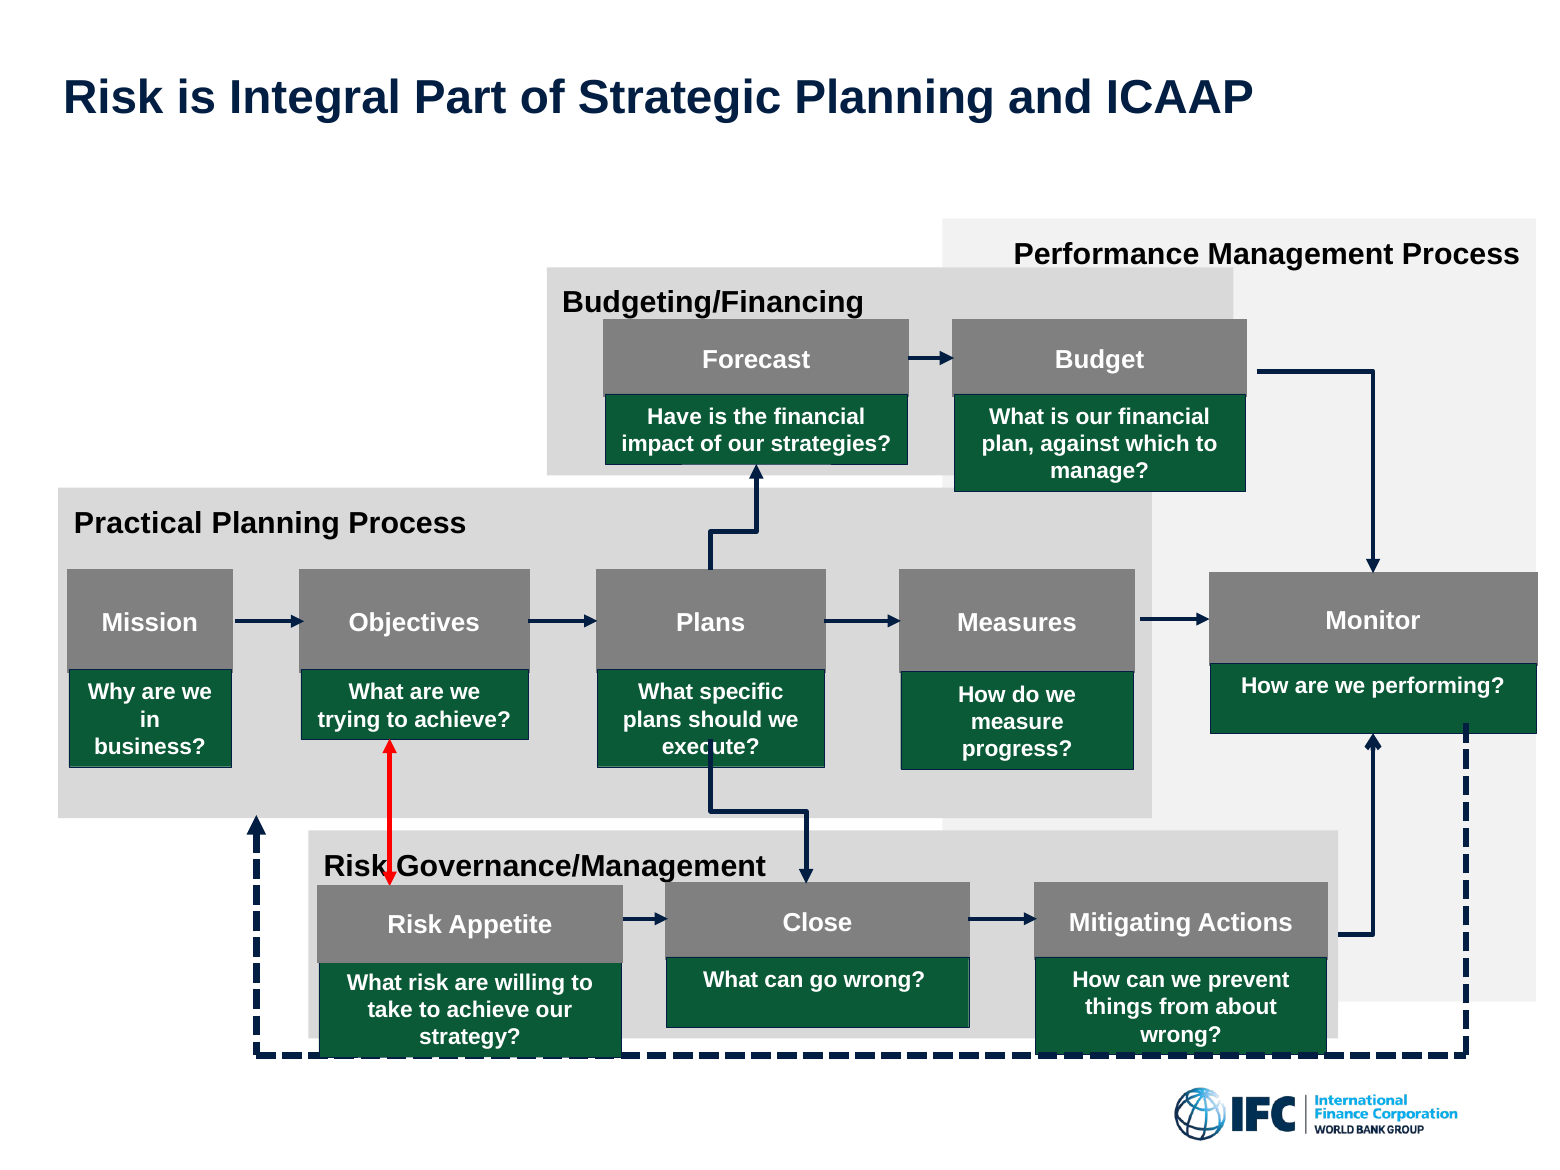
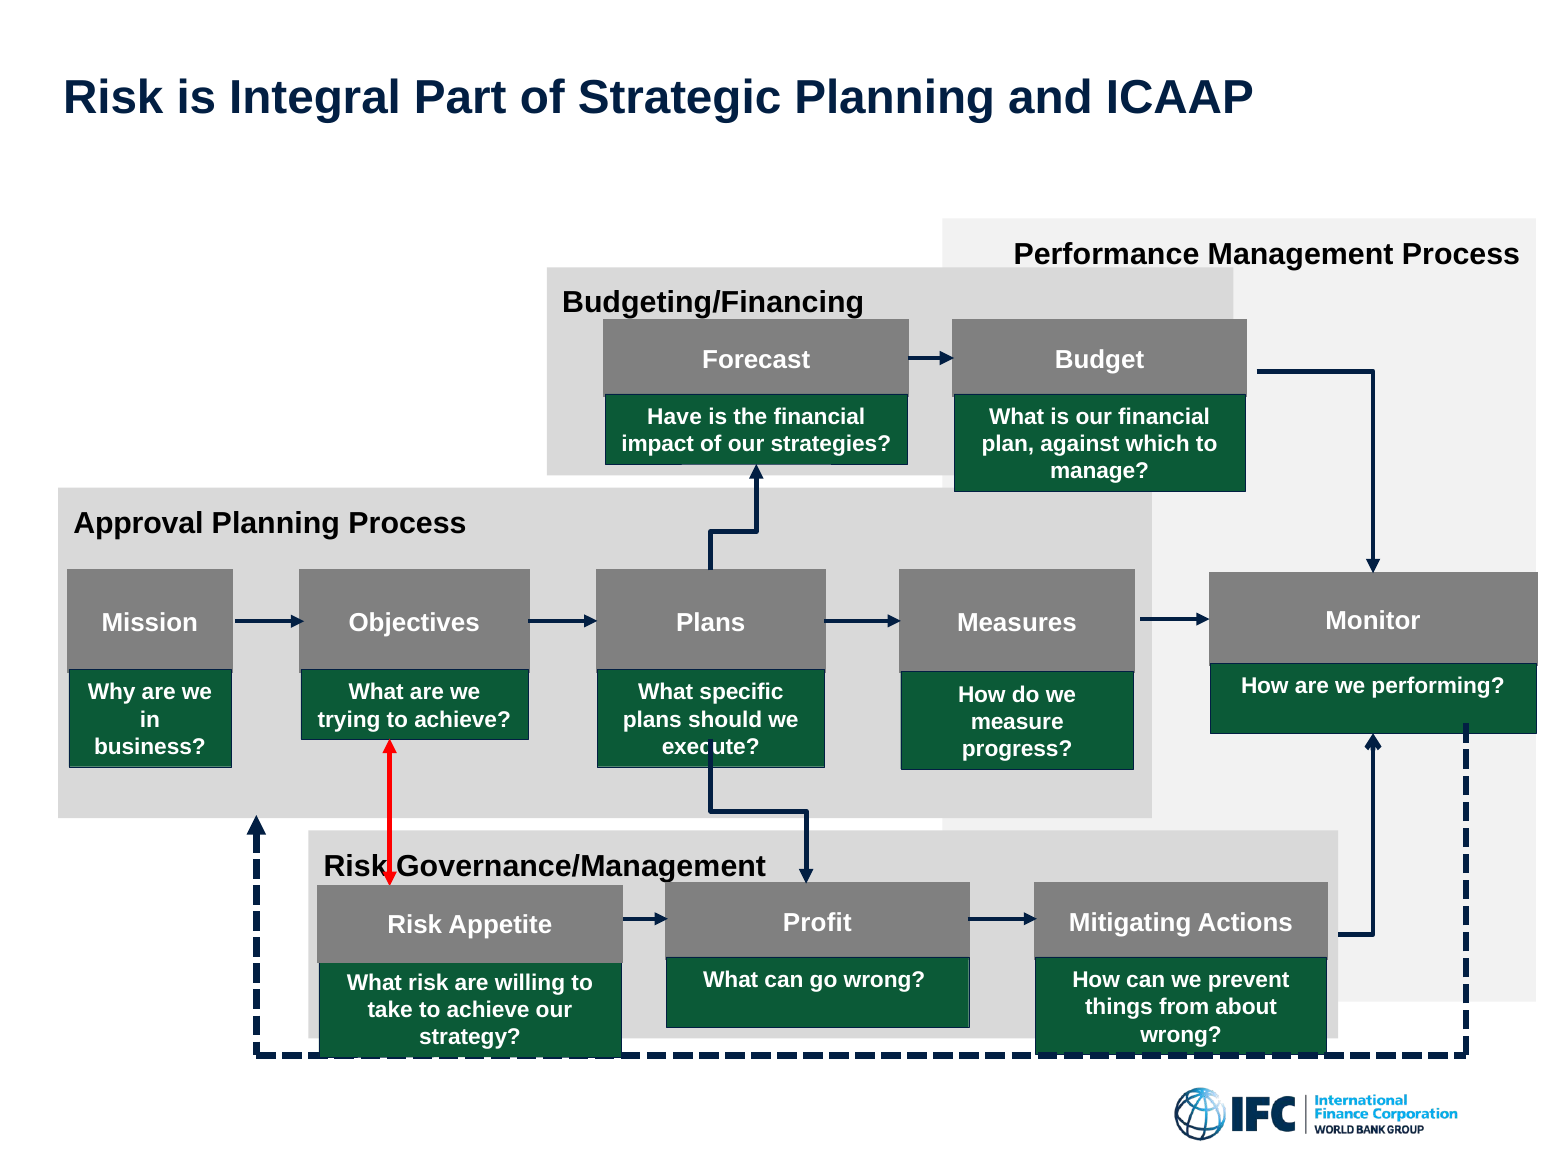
Practical: Practical -> Approval
Close: Close -> Profit
